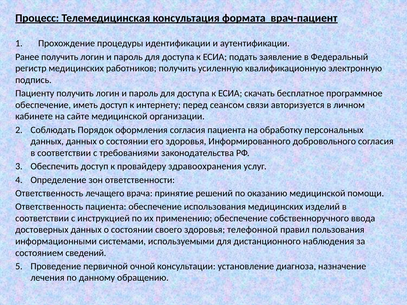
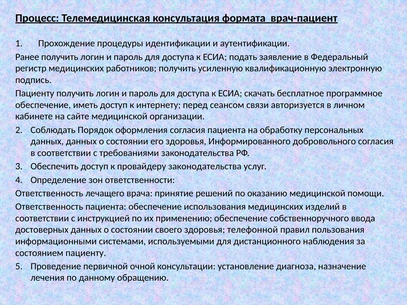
провайдеру здравоохранения: здравоохранения -> законодательства
состоянием сведений: сведений -> пациенту
